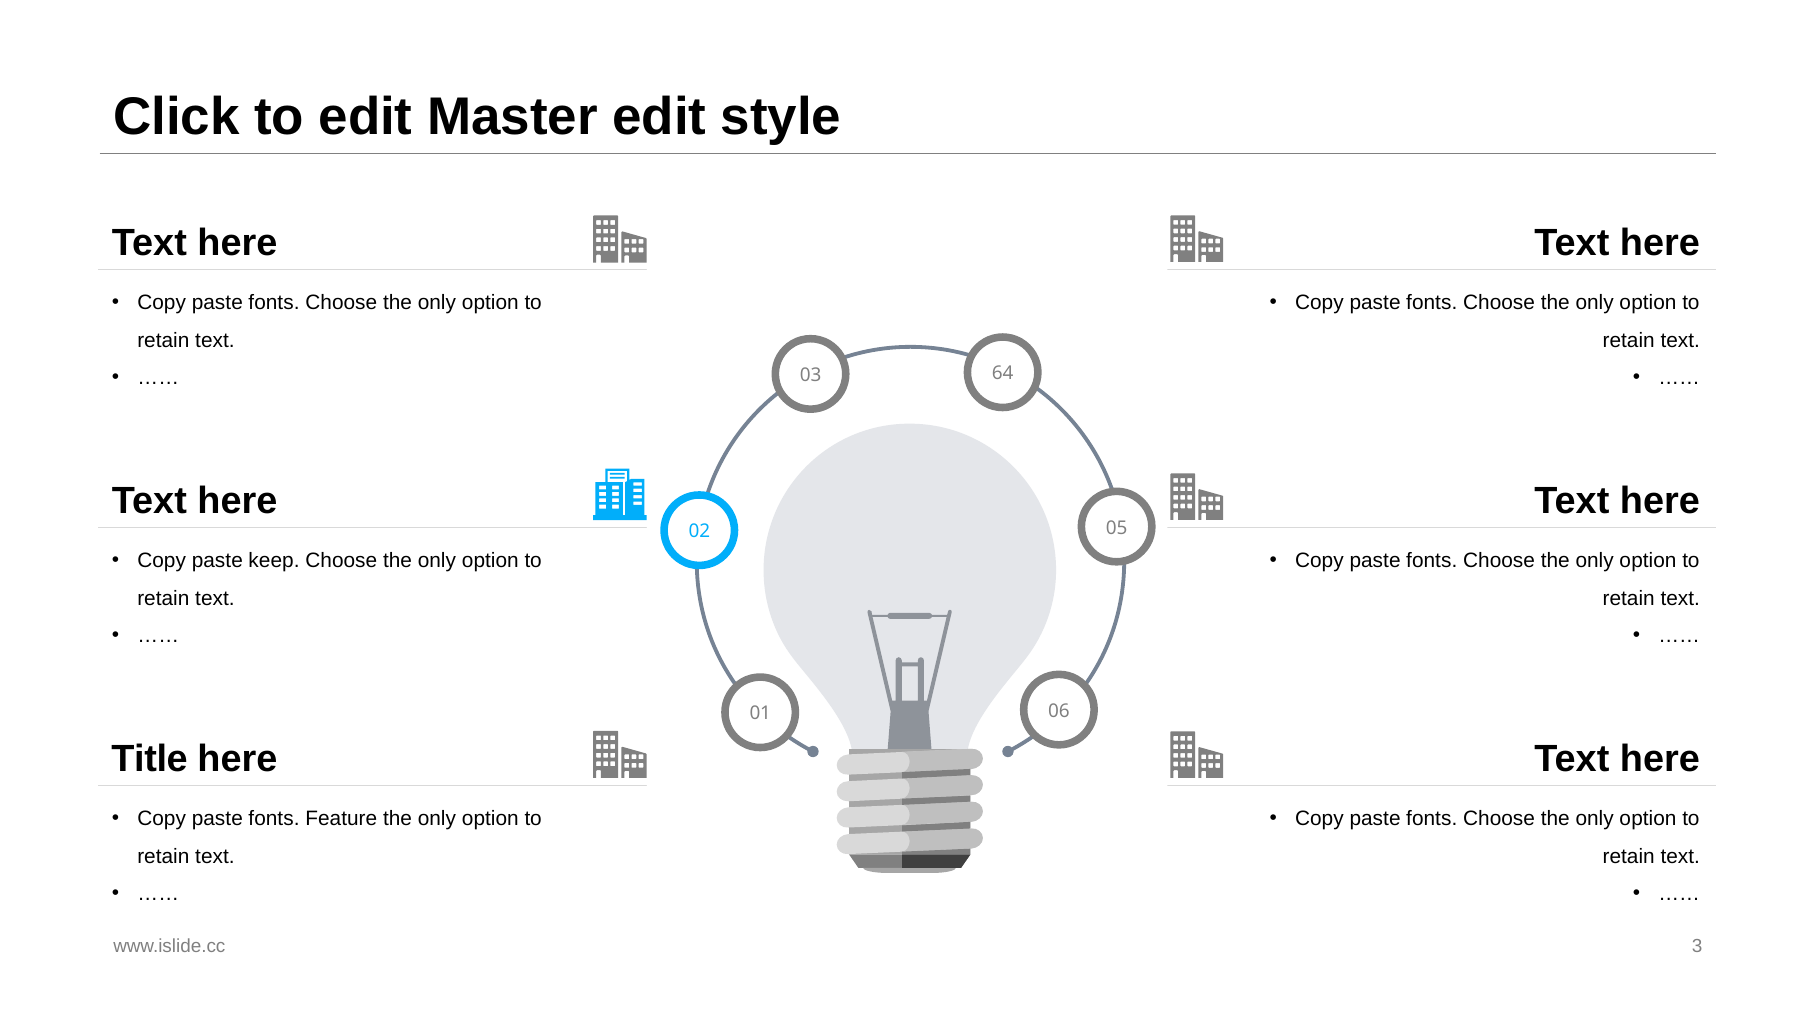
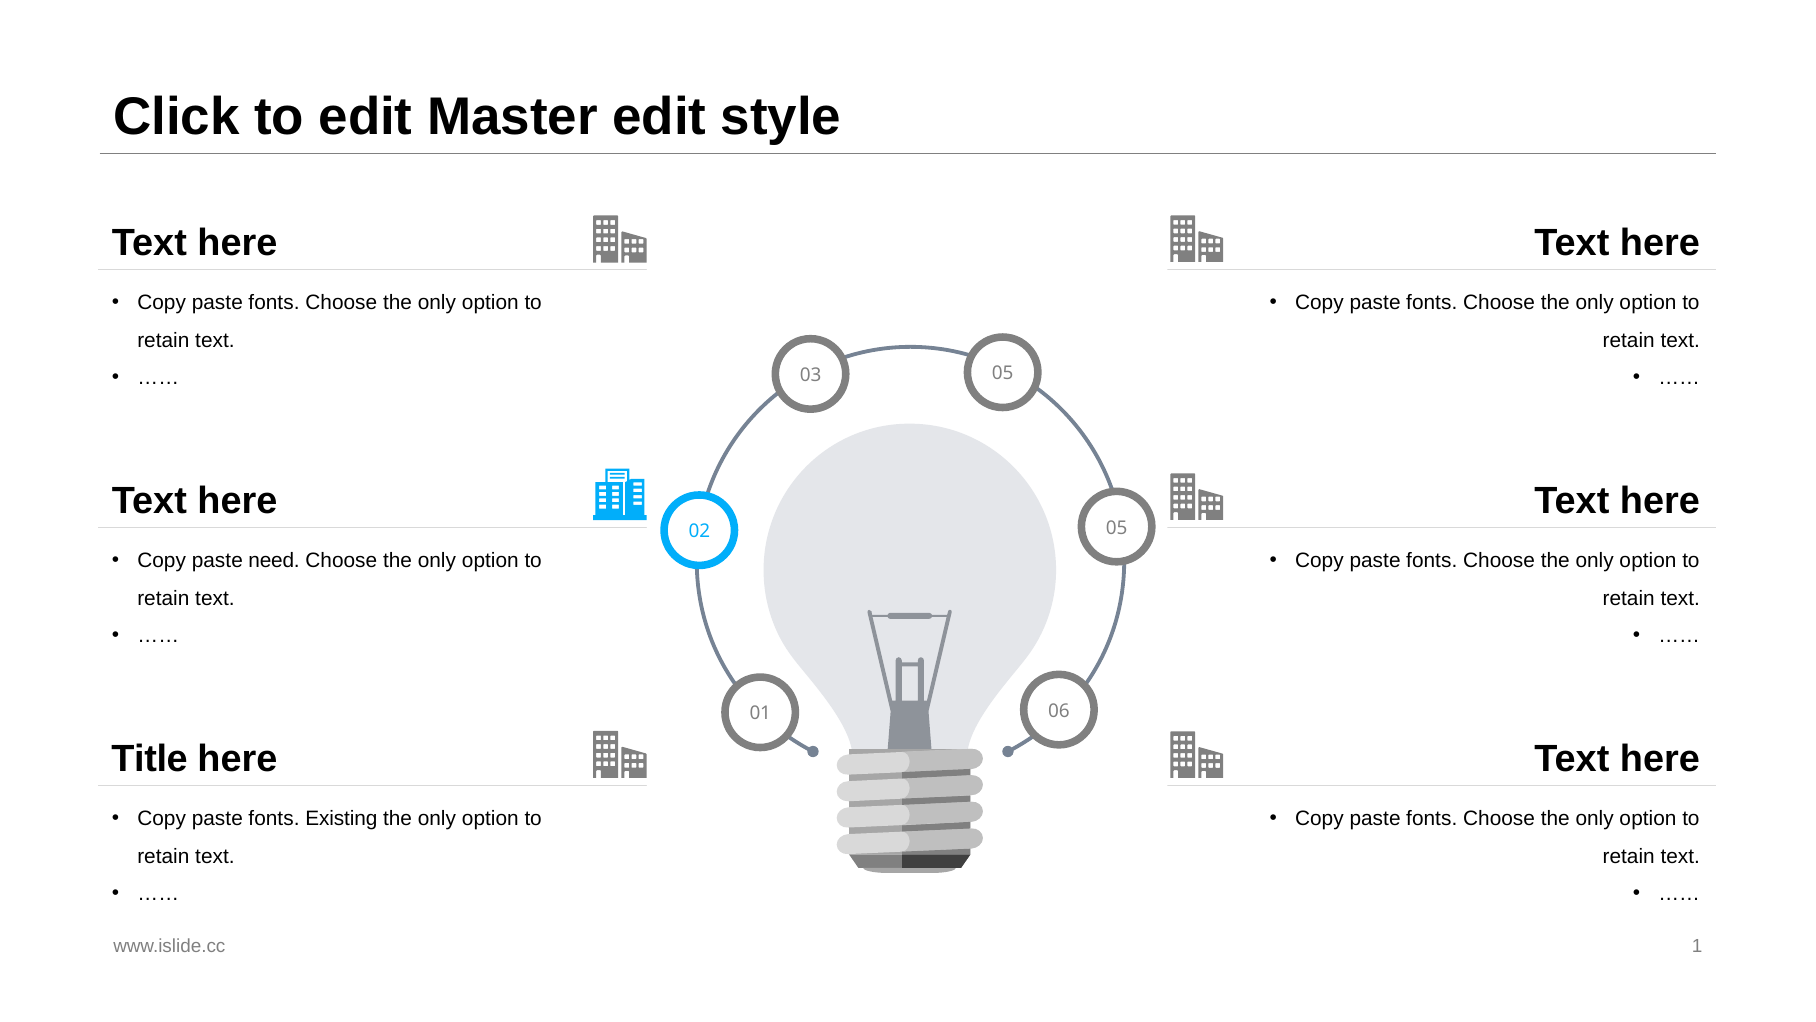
03 64: 64 -> 05
keep: keep -> need
Feature: Feature -> Existing
3: 3 -> 1
